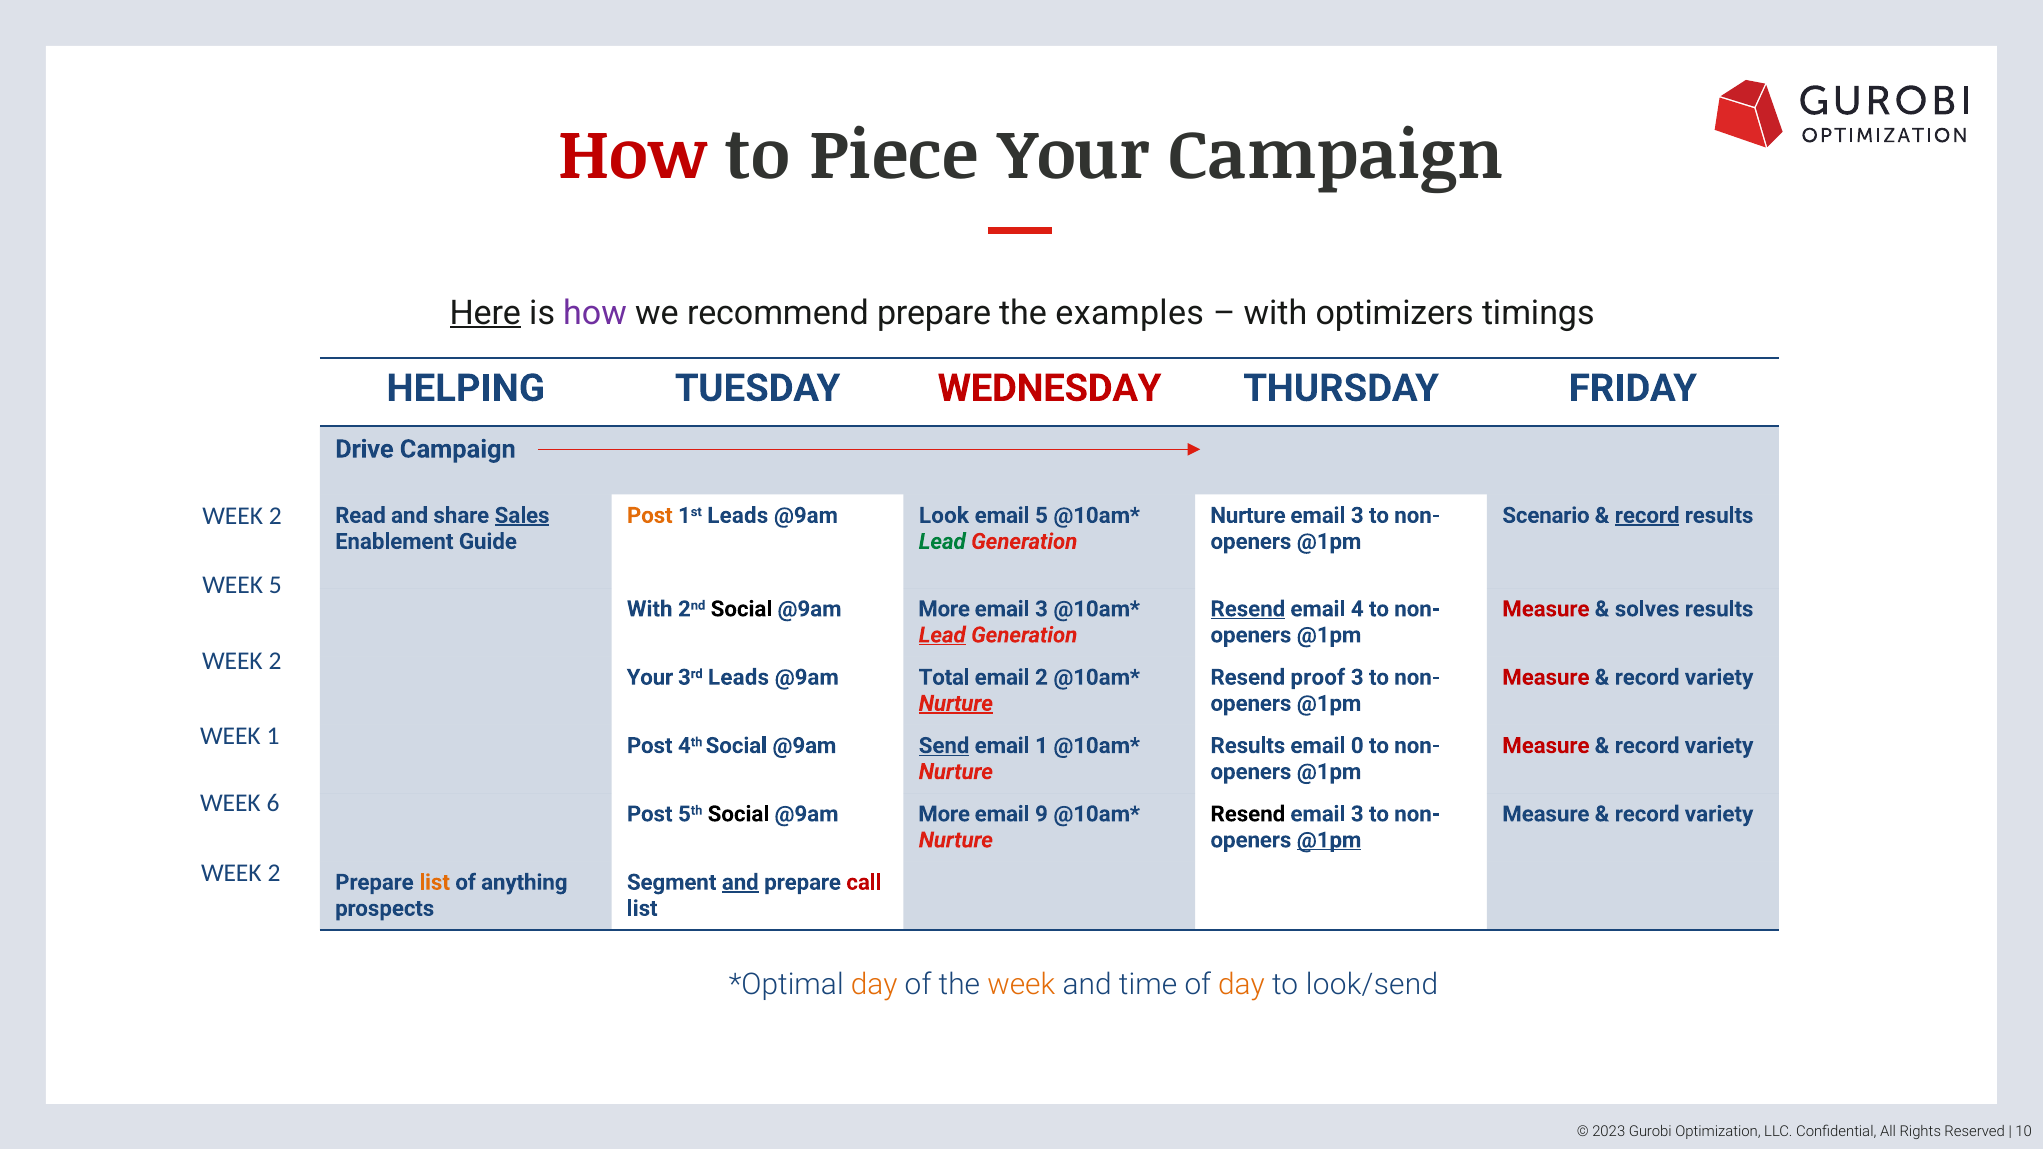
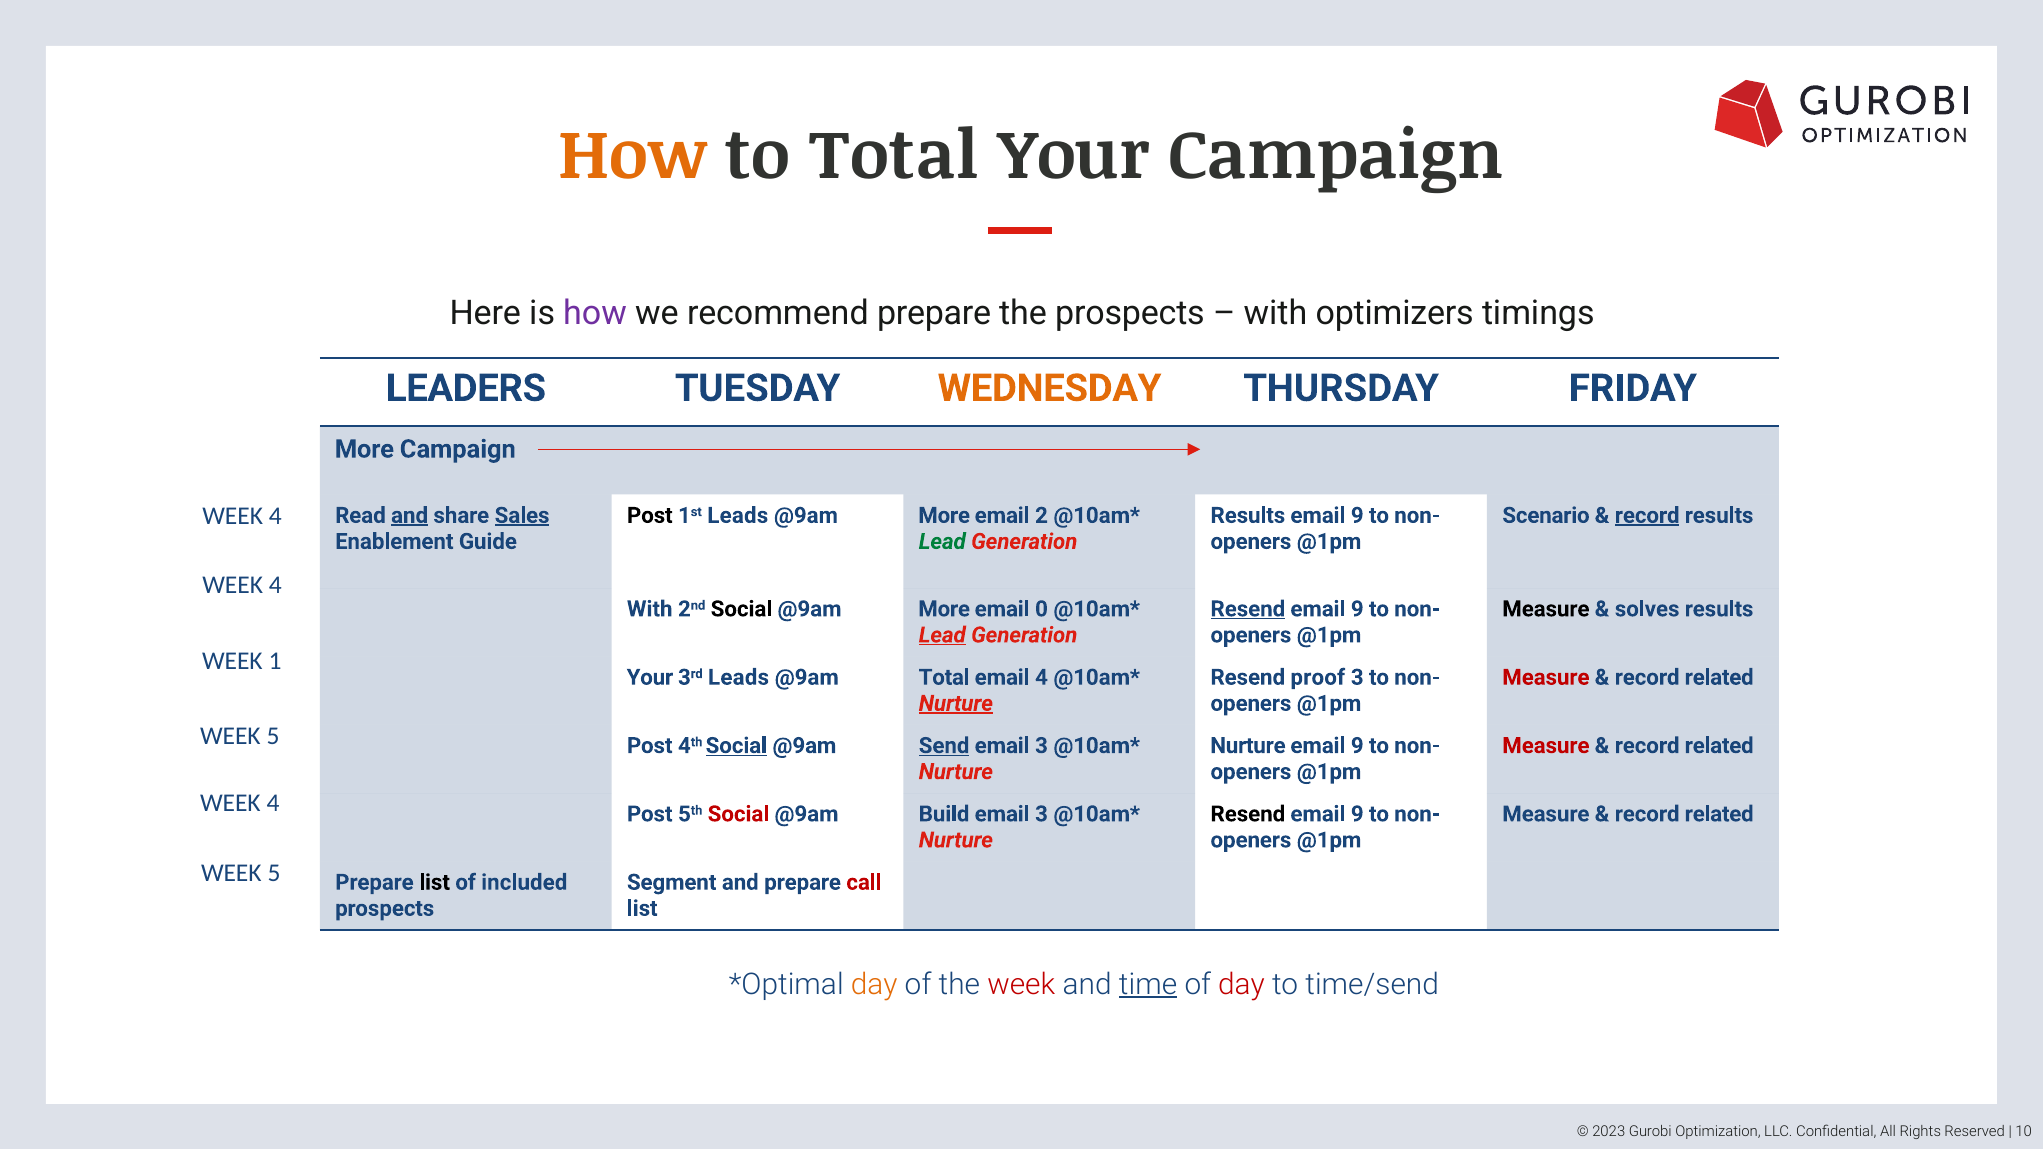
How at (633, 156) colour: red -> orange
to Piece: Piece -> Total
Here underline: present -> none
the examples: examples -> prospects
HELPING: HELPING -> LEADERS
WEDNESDAY colour: red -> orange
Drive at (364, 449): Drive -> More
2 at (275, 516): 2 -> 4
and at (410, 516) underline: none -> present
Post at (650, 516) colour: orange -> black
Look at (944, 516): Look -> More
email 5: 5 -> 2
Nurture at (1248, 516): Nurture -> Results
3 at (1357, 516): 3 -> 9
5 at (275, 586): 5 -> 4
3 at (1041, 609): 3 -> 0
4 at (1357, 609): 4 -> 9
Measure at (1546, 609) colour: red -> black
2 at (275, 661): 2 -> 1
email 2: 2 -> 4
variety at (1719, 677): variety -> related
1 at (273, 737): 1 -> 5
Social at (736, 746) underline: none -> present
1 at (1041, 746): 1 -> 3
Results at (1248, 746): Results -> Nurture
0 at (1357, 746): 0 -> 9
variety at (1719, 746): variety -> related
6 at (273, 804): 6 -> 4
Social at (738, 814) colour: black -> red
More at (944, 814): More -> Build
9 at (1041, 814): 9 -> 3
3 at (1357, 814): 3 -> 9
variety at (1719, 814): variety -> related
@1pm at (1329, 840) underline: present -> none
2 at (274, 873): 2 -> 5
list at (435, 882) colour: orange -> black
anything: anything -> included
and at (740, 882) underline: present -> none
week at (1021, 985) colour: orange -> red
time underline: none -> present
day at (1242, 985) colour: orange -> red
look/send: look/send -> time/send
